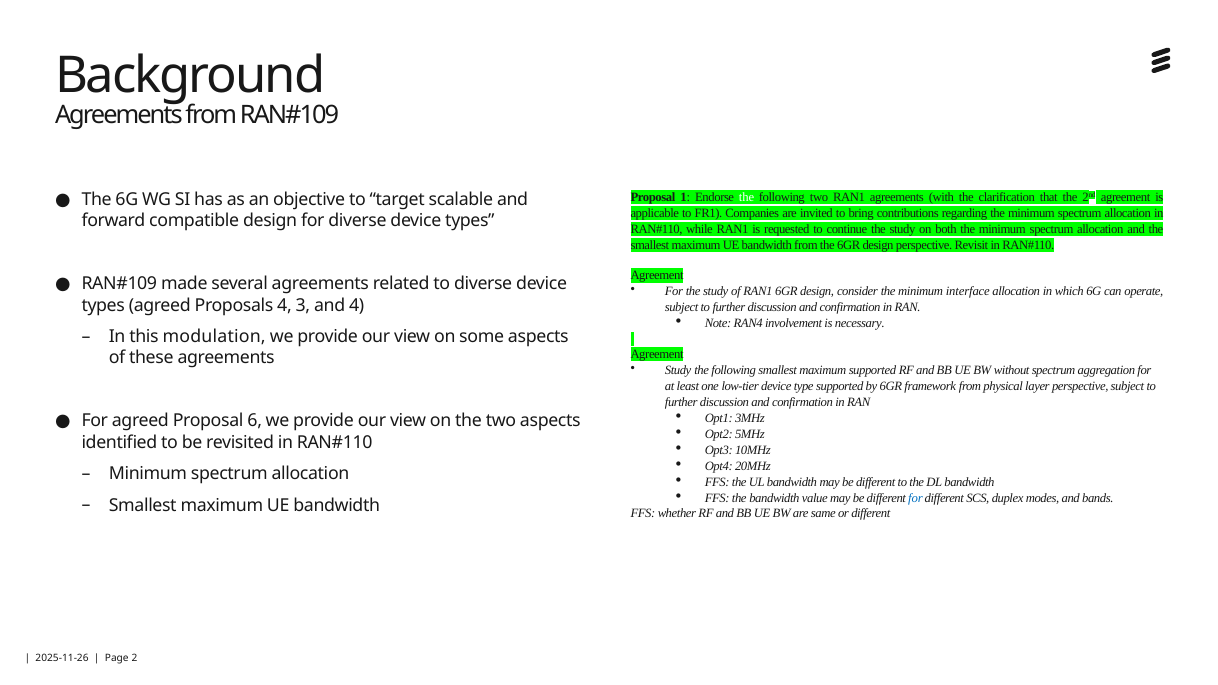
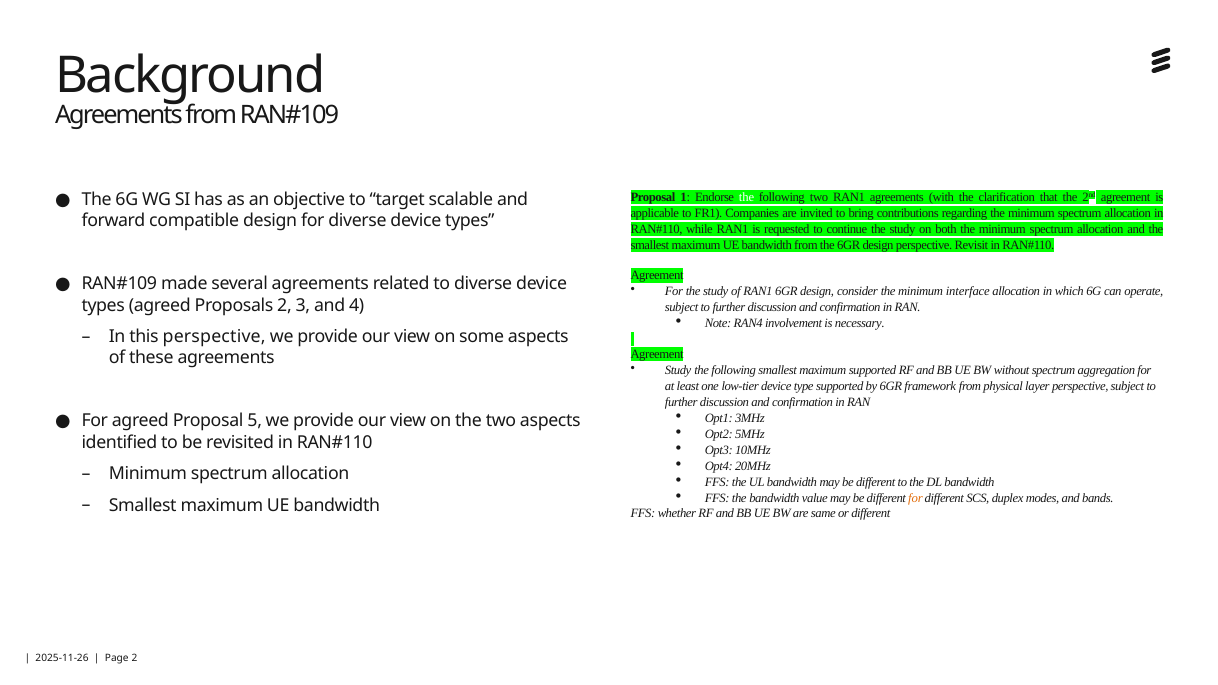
Proposals 4: 4 -> 2
this modulation: modulation -> perspective
6: 6 -> 5
for at (915, 498) colour: blue -> orange
